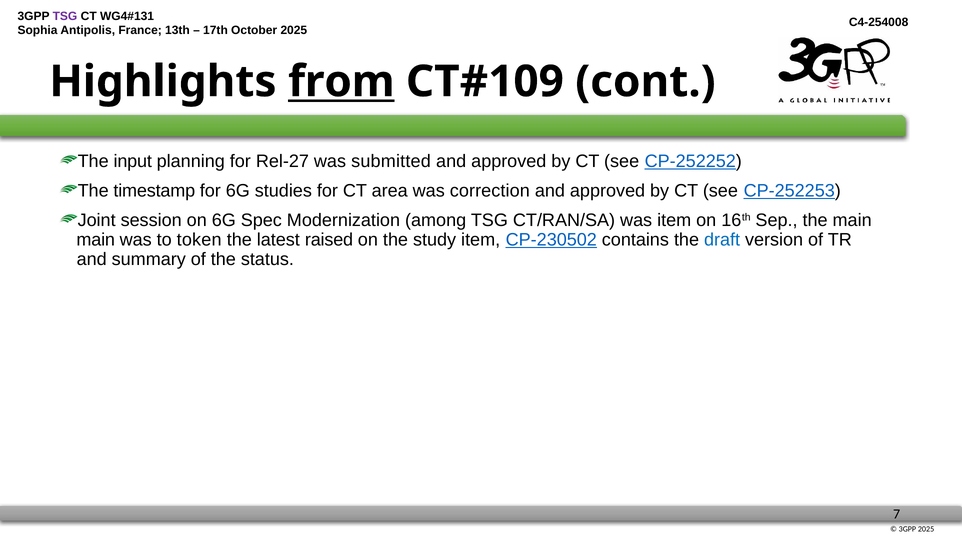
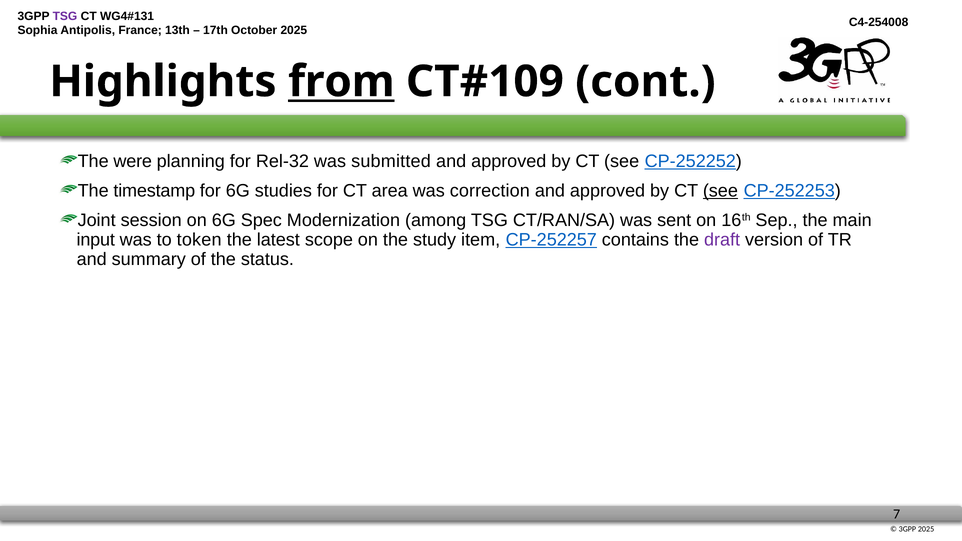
input: input -> were
Rel-27: Rel-27 -> Rel-32
see at (720, 191) underline: none -> present
was item: item -> sent
main at (96, 240): main -> input
raised: raised -> scope
CP-230502: CP-230502 -> CP-252257
draft colour: blue -> purple
